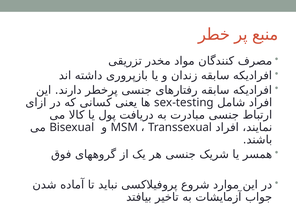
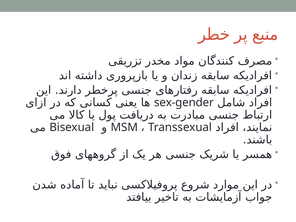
sex-testing: sex-testing -> sex-gender
